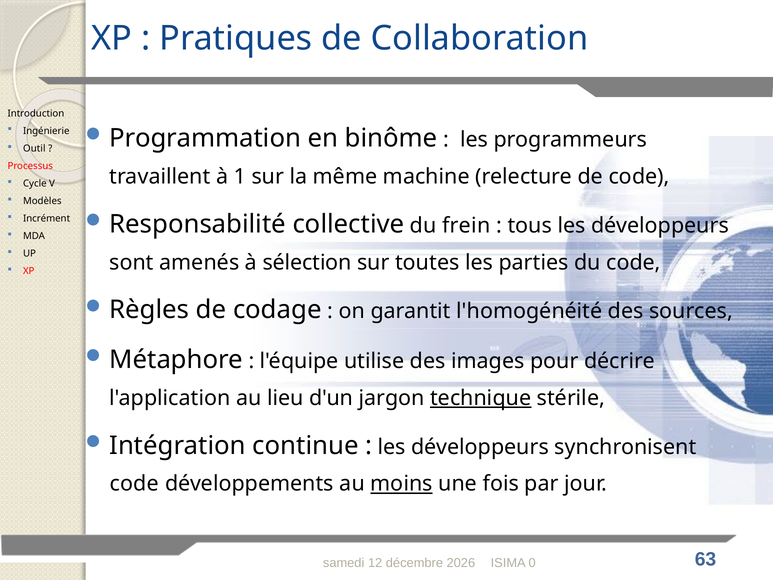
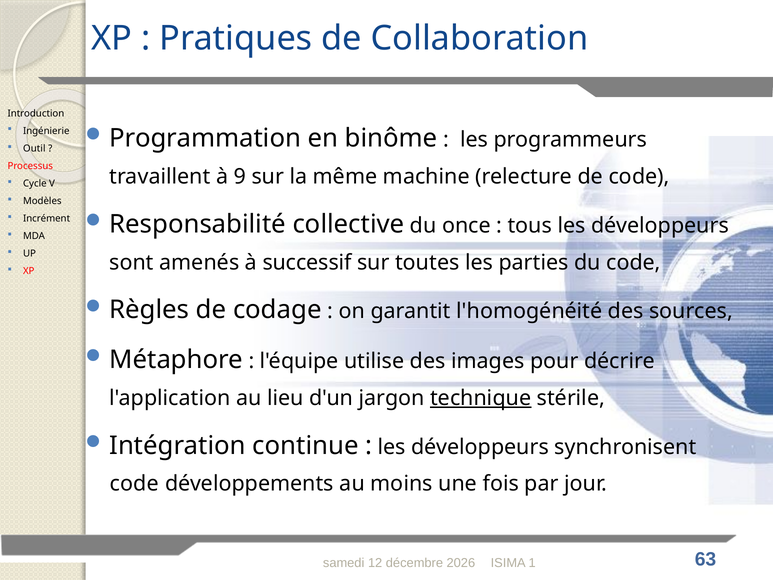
1: 1 -> 9
frein: frein -> once
sélection: sélection -> successif
moins underline: present -> none
0: 0 -> 1
